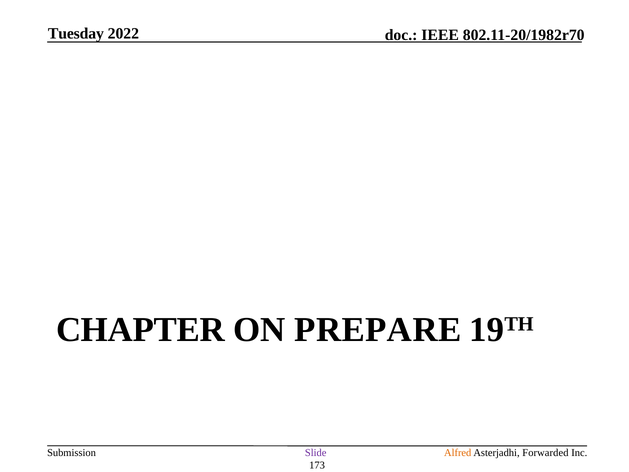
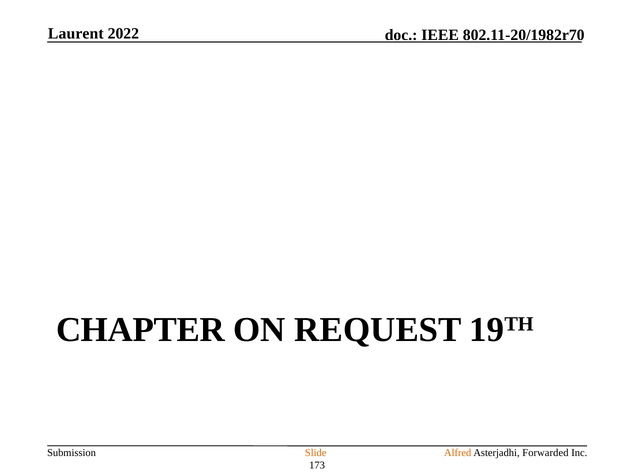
Tuesday: Tuesday -> Laurent
PREPARE: PREPARE -> REQUEST
Slide colour: purple -> orange
